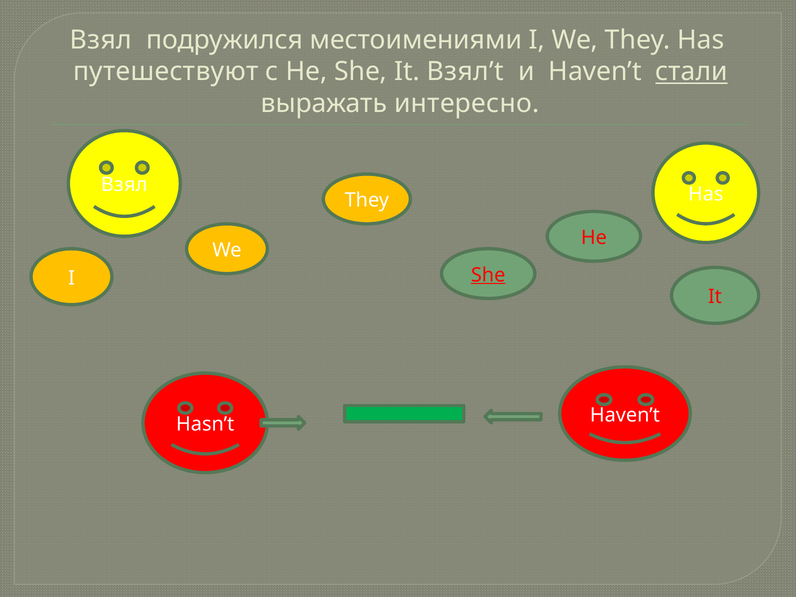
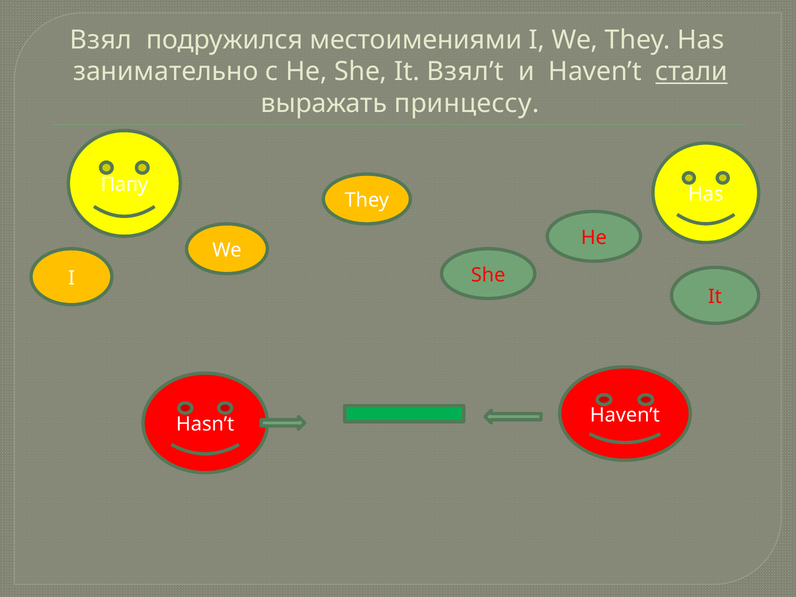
путешествуют: путешествуют -> занимательно
интересно: интересно -> принцессу
Взял at (124, 185): Взял -> Папу
She at (488, 275) underline: present -> none
